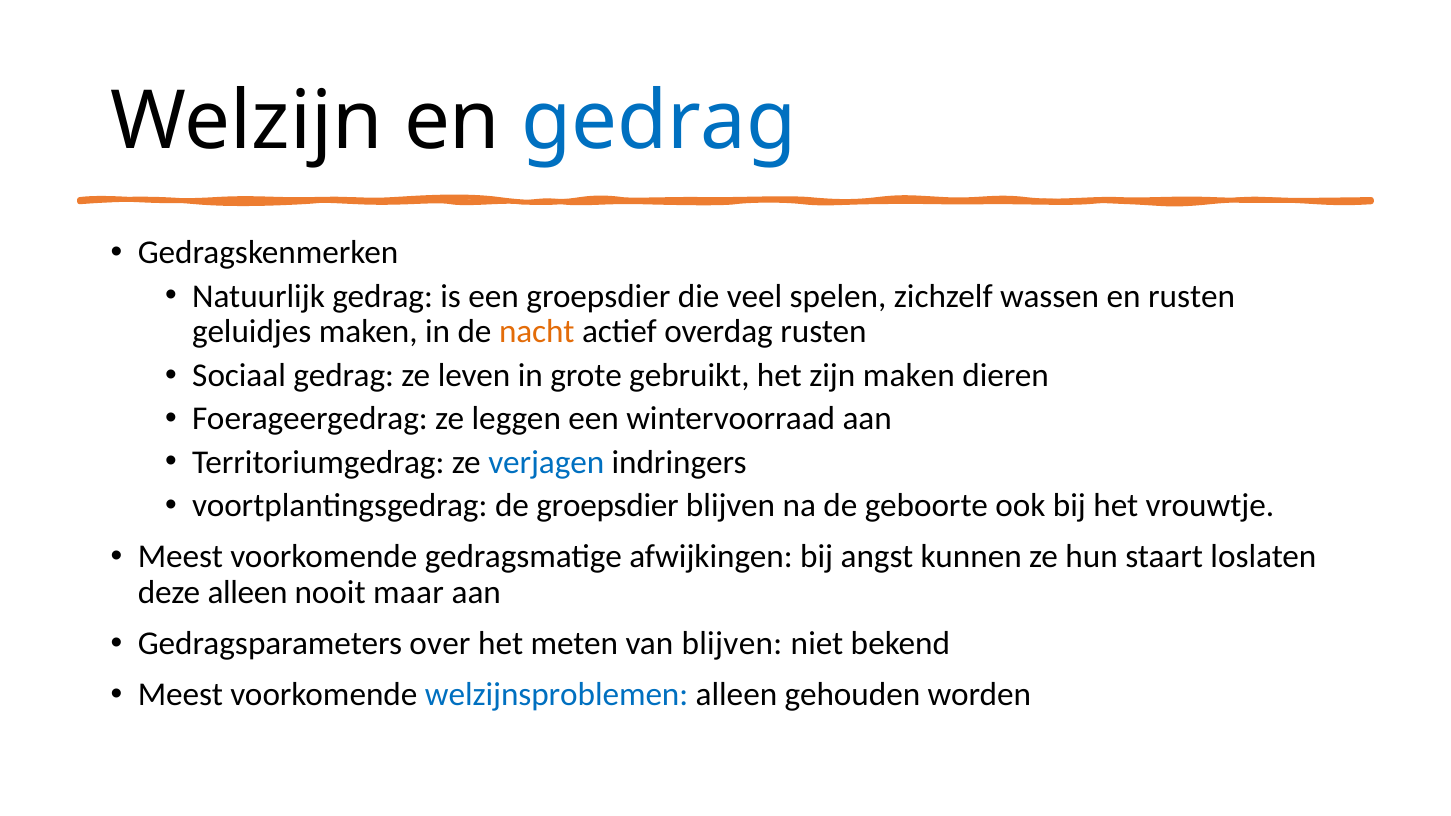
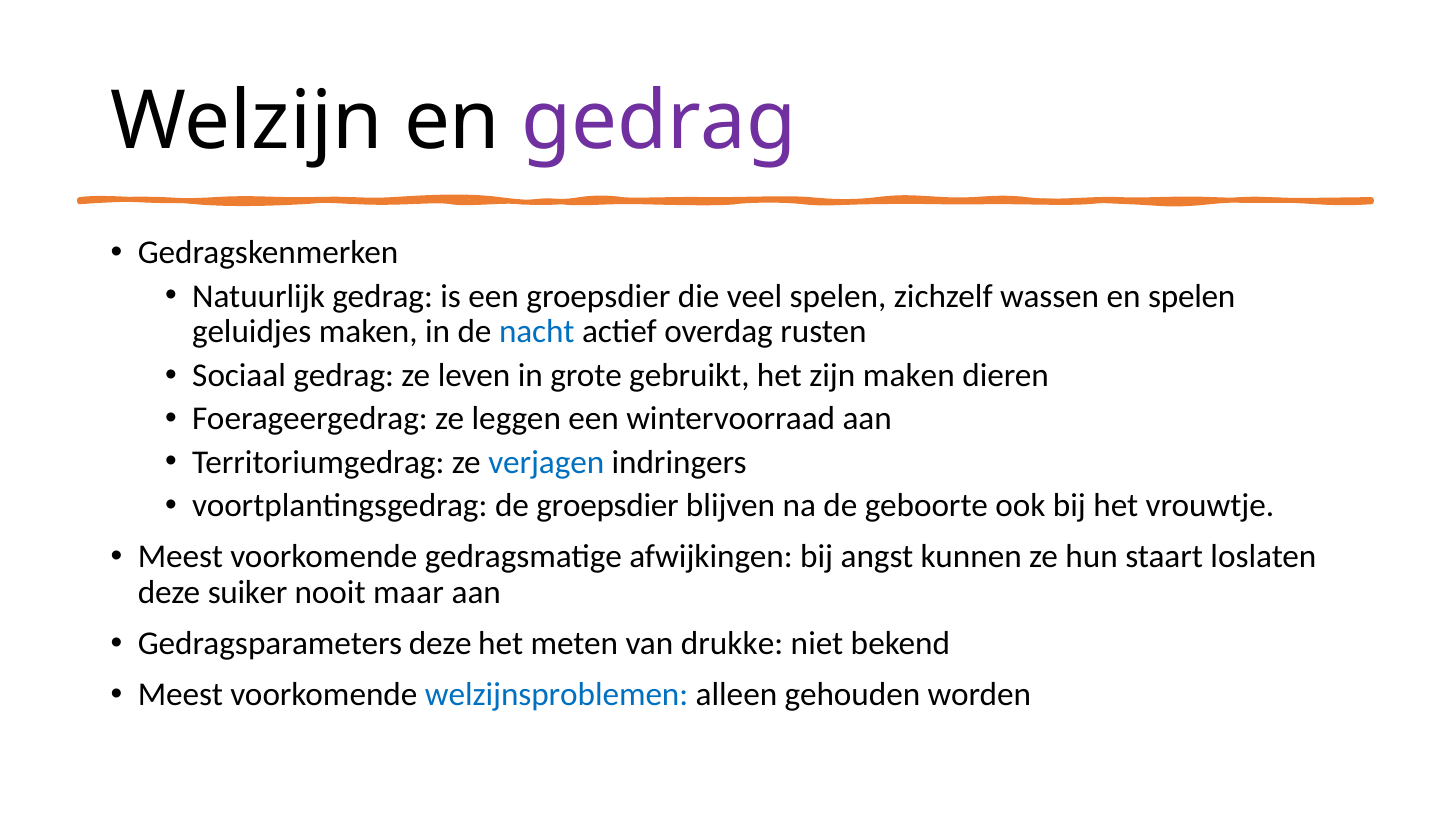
gedrag at (659, 122) colour: blue -> purple
en rusten: rusten -> spelen
nacht colour: orange -> blue
deze alleen: alleen -> suiker
Gedragsparameters over: over -> deze
van blijven: blijven -> drukke
